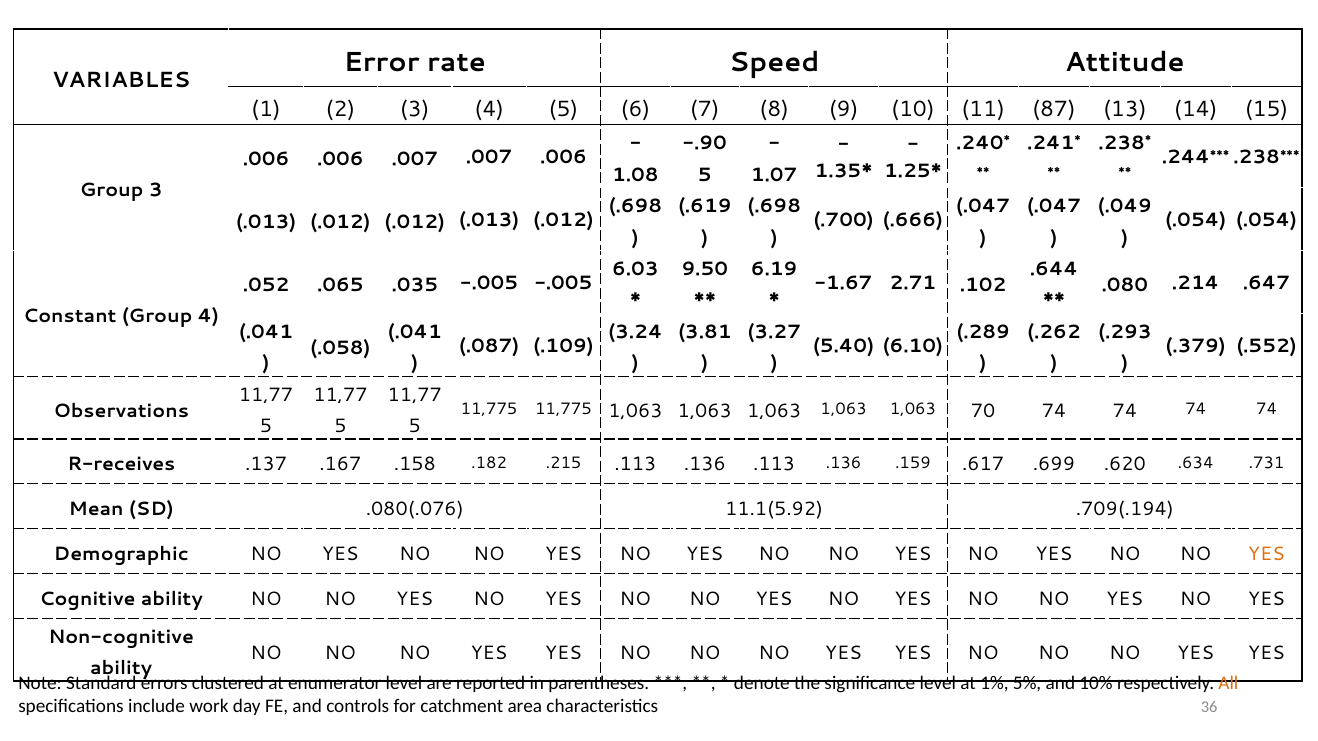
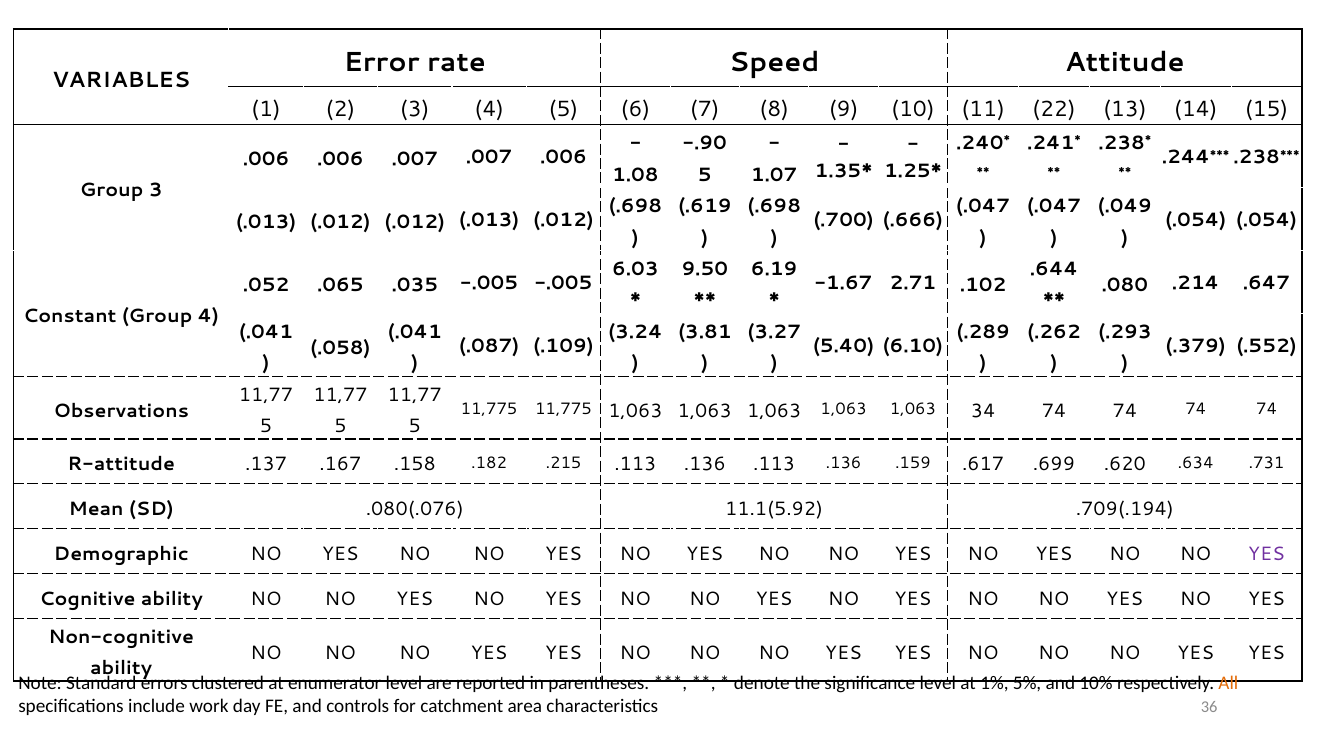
87: 87 -> 22
70: 70 -> 34
R-receives: R-receives -> R-attitude
YES at (1267, 554) colour: orange -> purple
